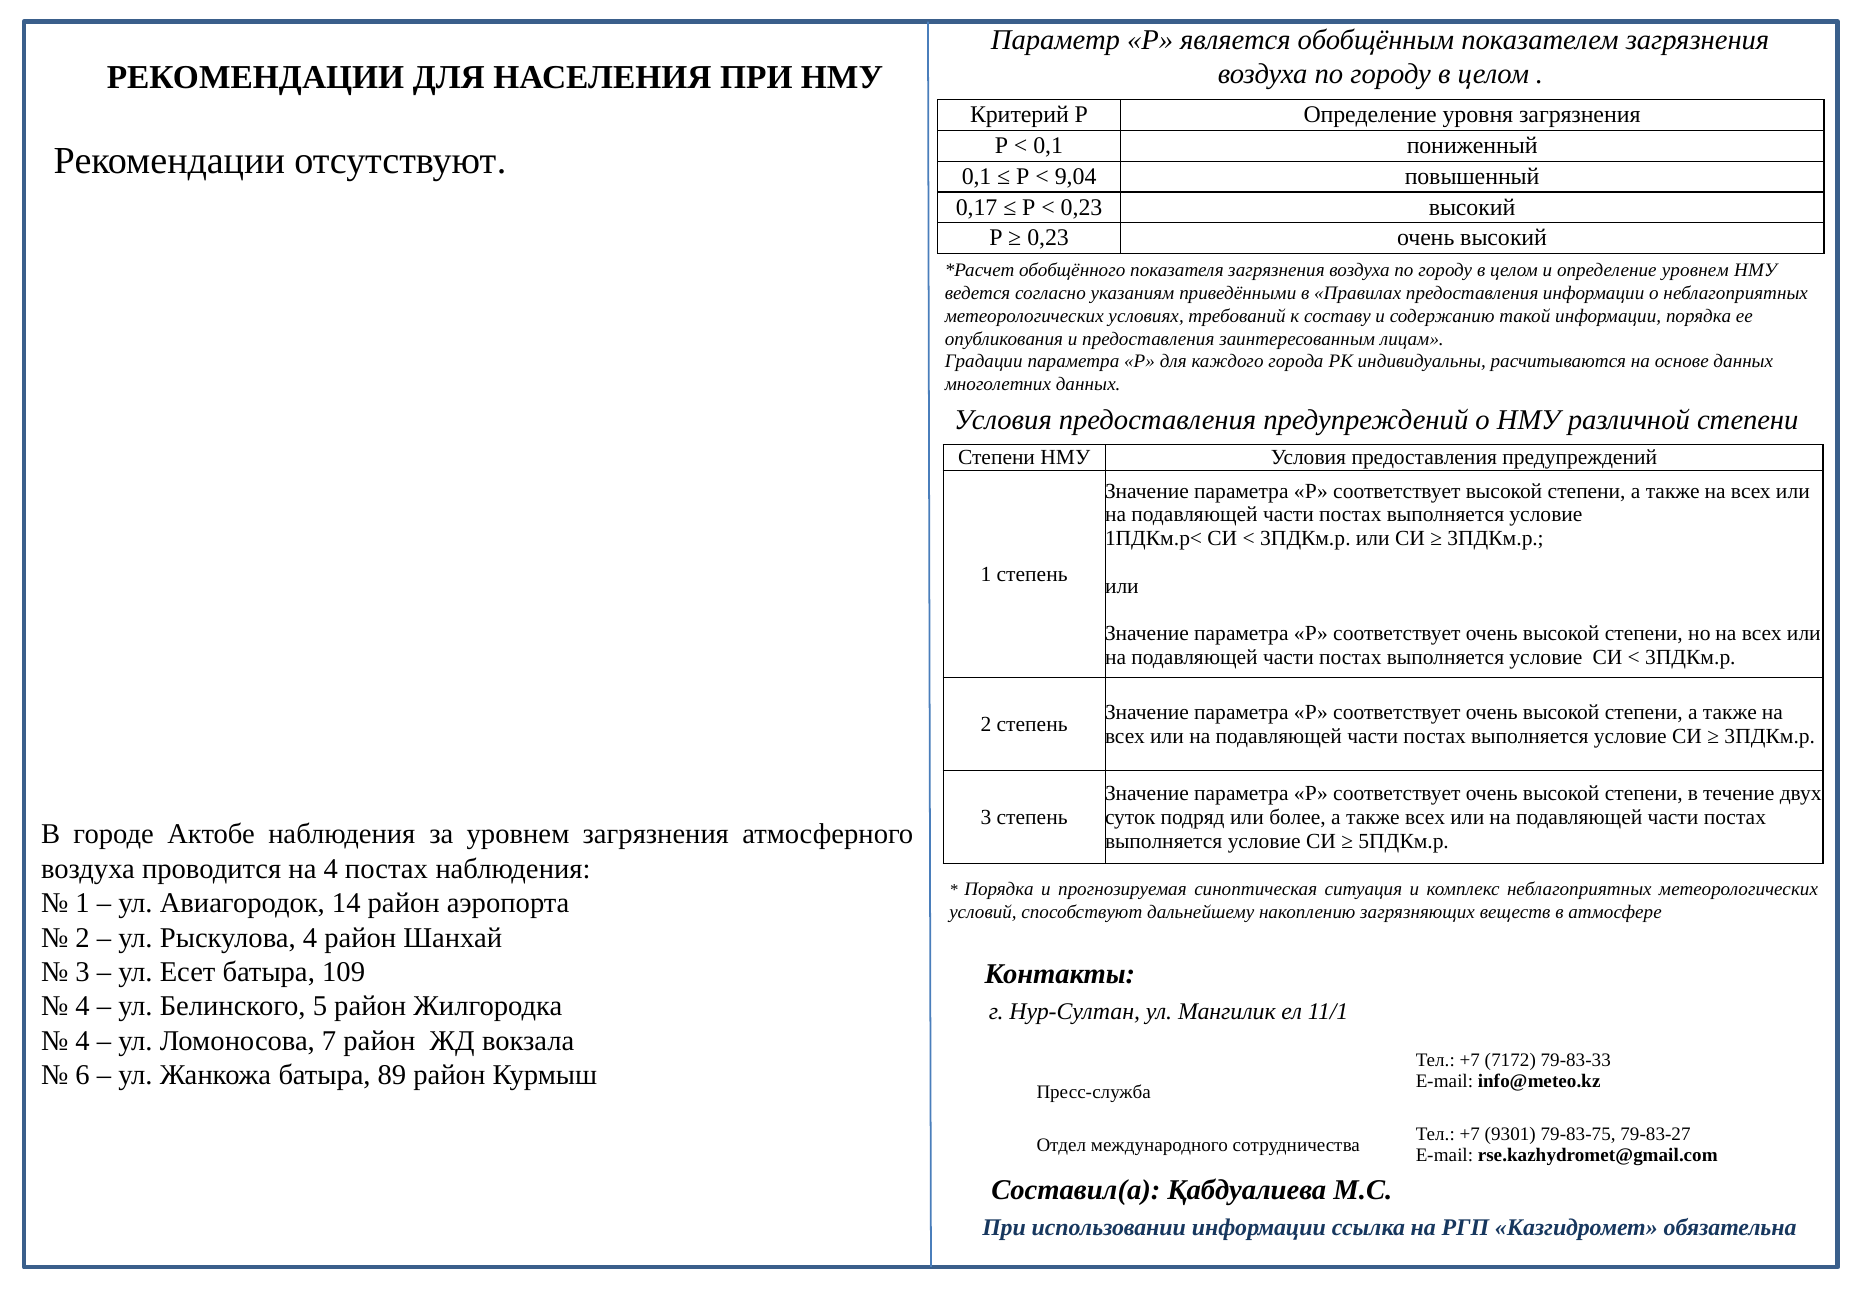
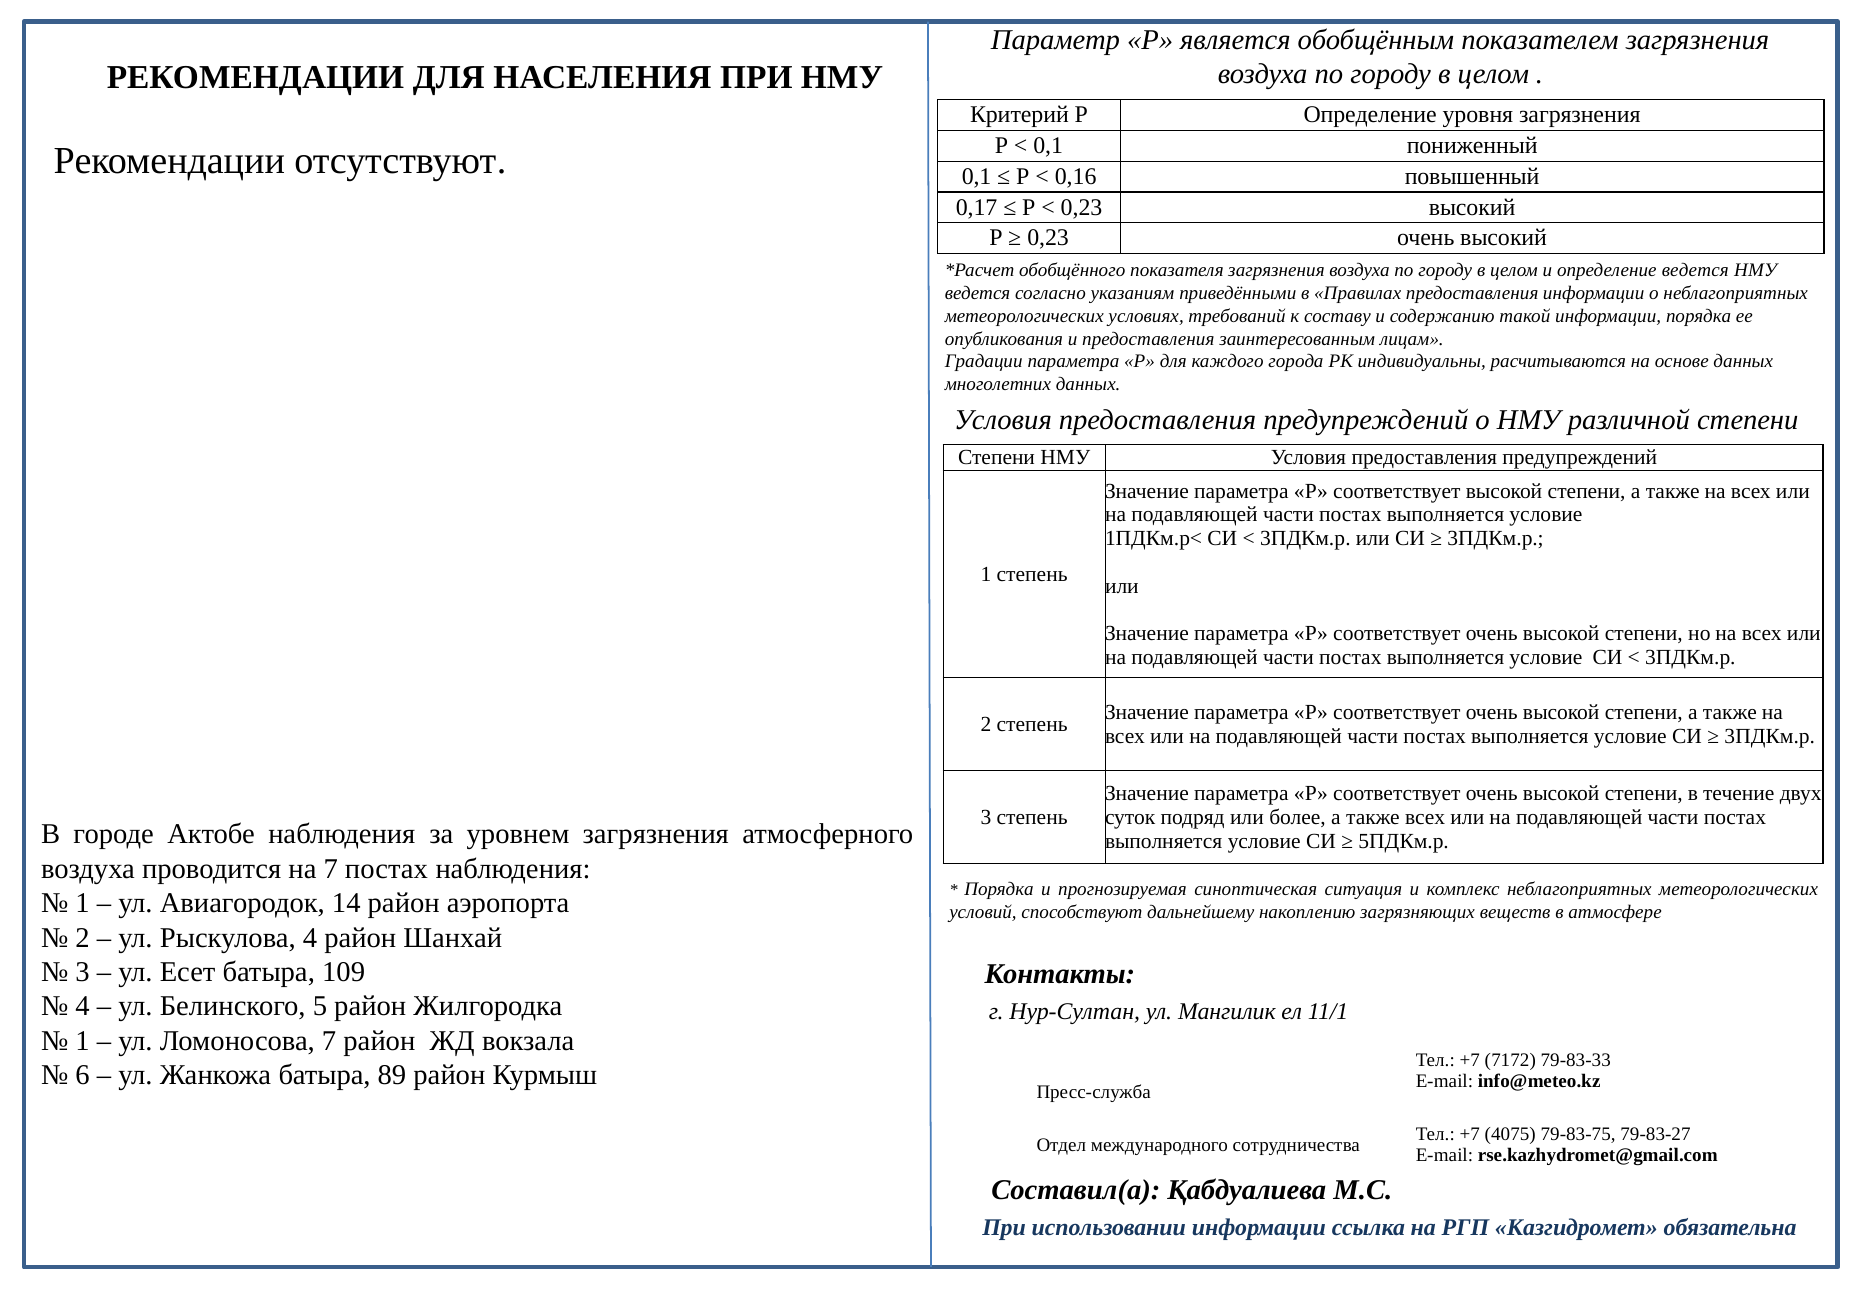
9,04: 9,04 -> 0,16
определение уровнем: уровнем -> ведется
на 4: 4 -> 7
4 at (83, 1041): 4 -> 1
9301: 9301 -> 4075
